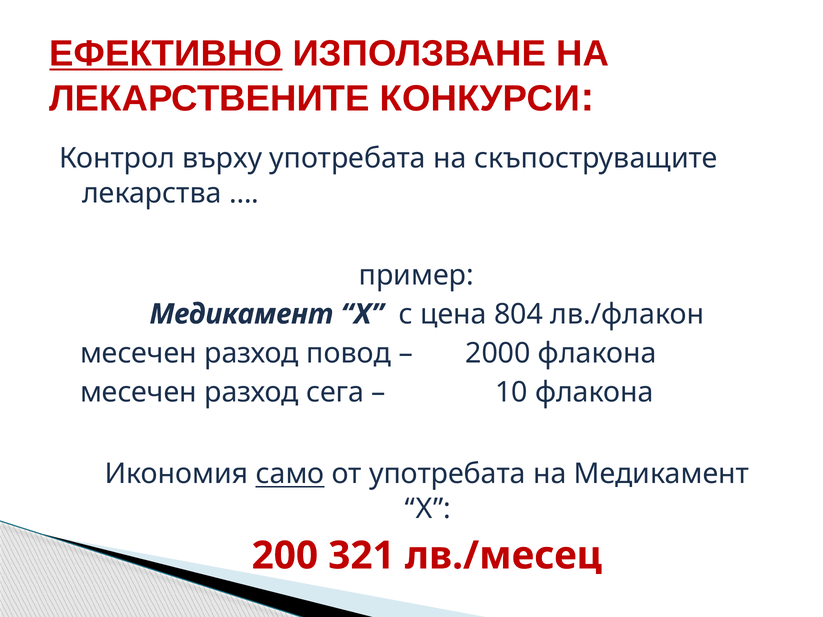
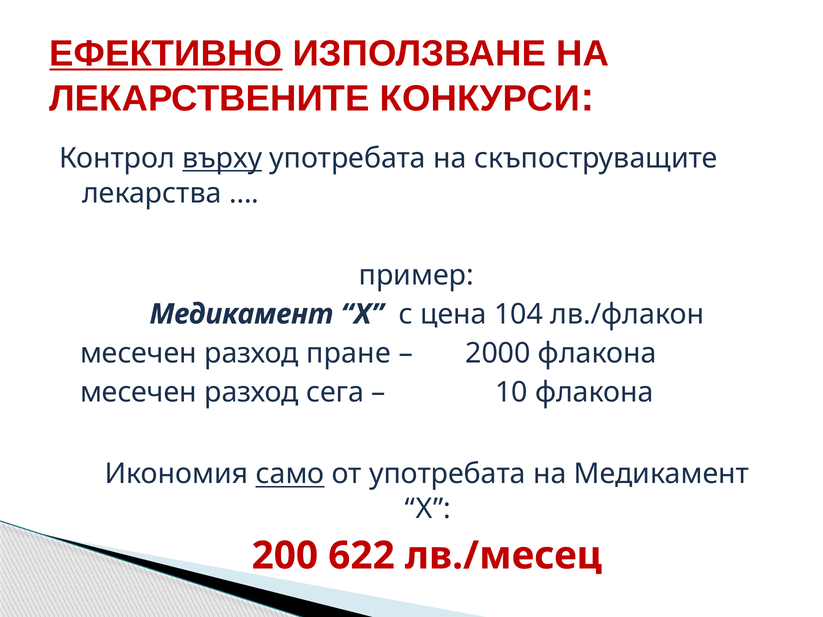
върху underline: none -> present
804: 804 -> 104
повод: повод -> пране
321: 321 -> 622
